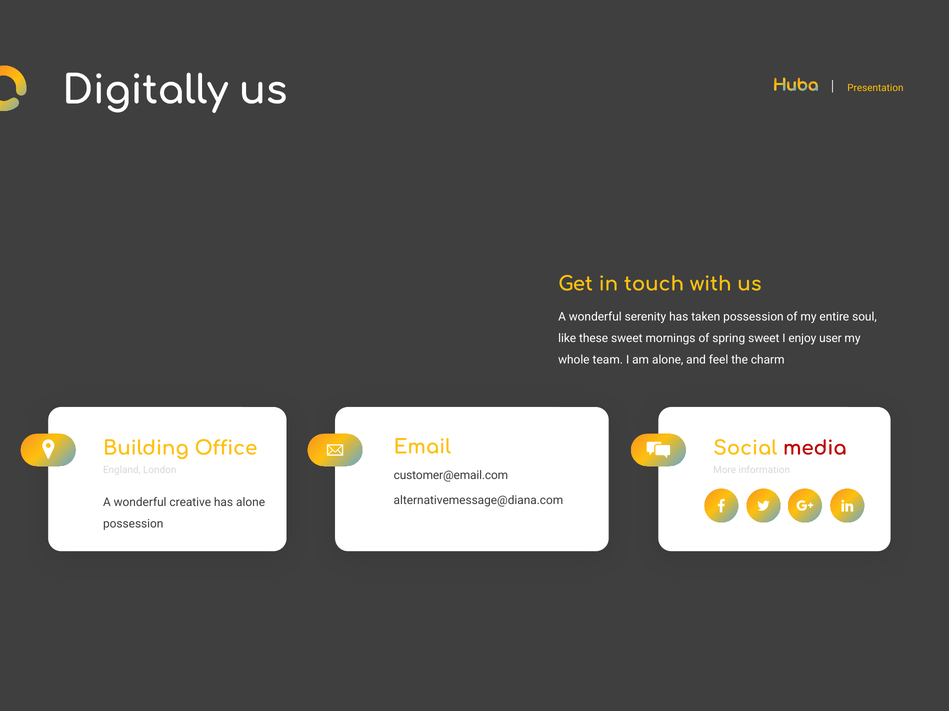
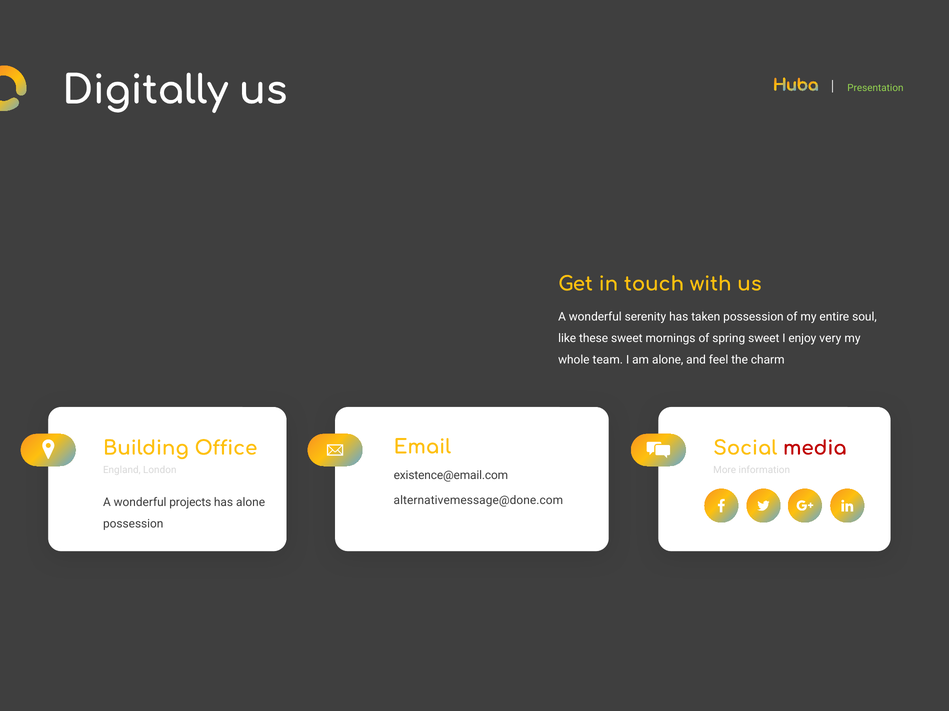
Presentation colour: yellow -> light green
user: user -> very
customer@email.com: customer@email.com -> existence@email.com
alternativemessage@diana.com: alternativemessage@diana.com -> alternativemessage@done.com
creative: creative -> projects
